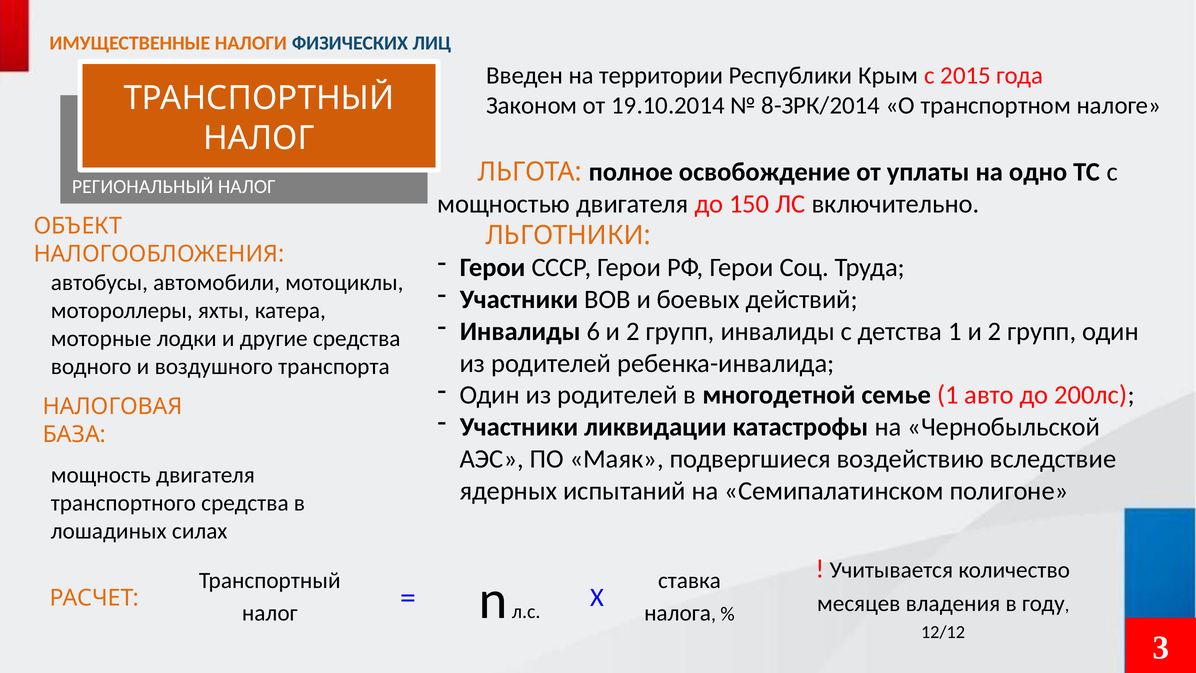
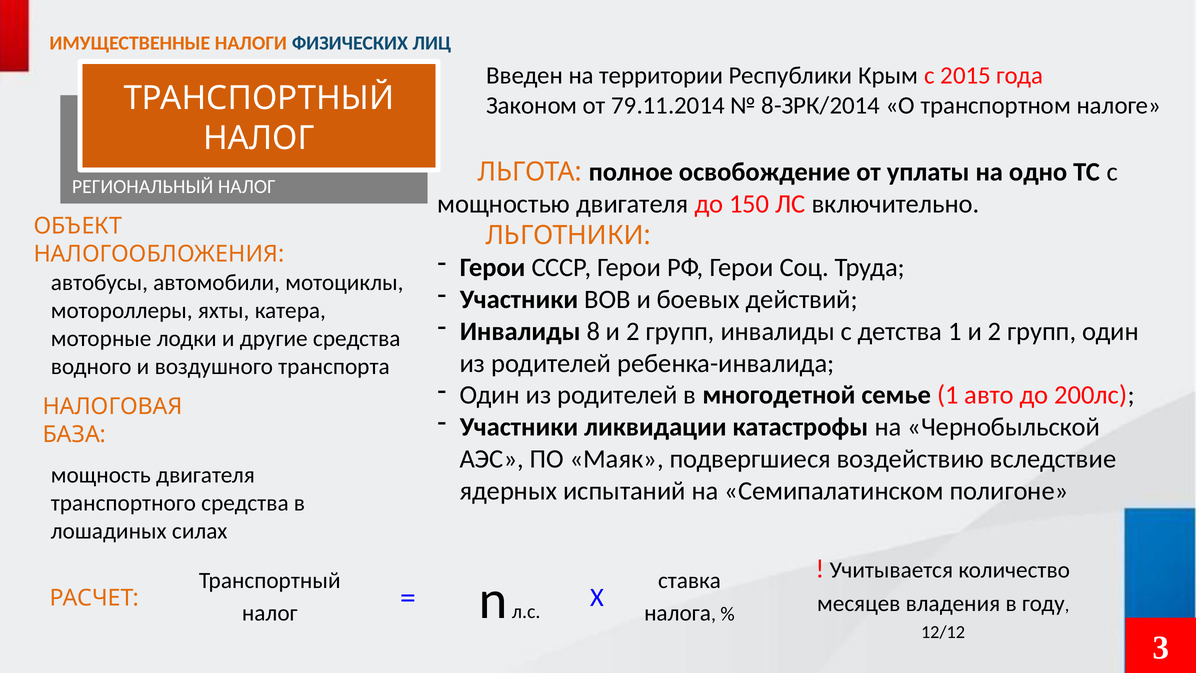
19.10.2014: 19.10.2014 -> 79.11.2014
6: 6 -> 8
